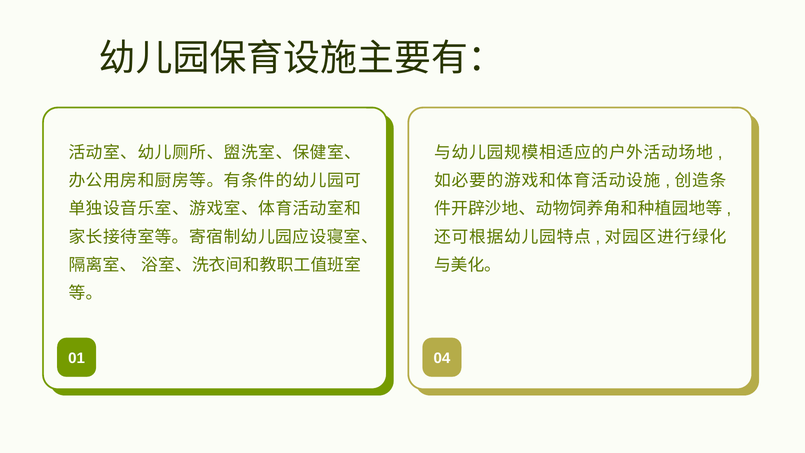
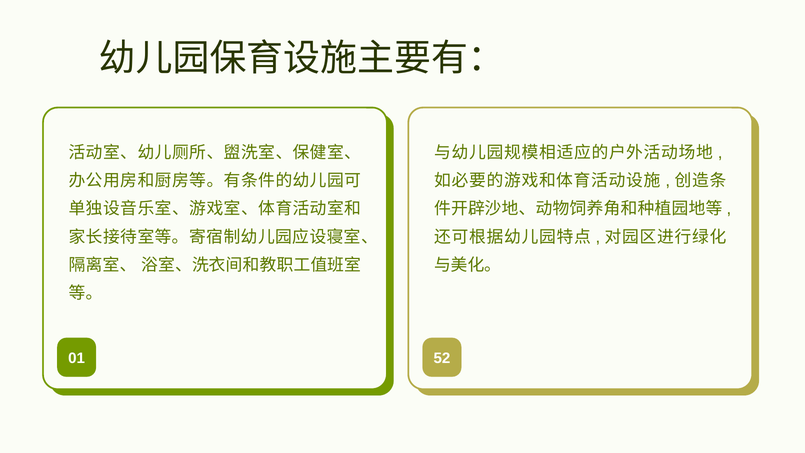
04: 04 -> 52
